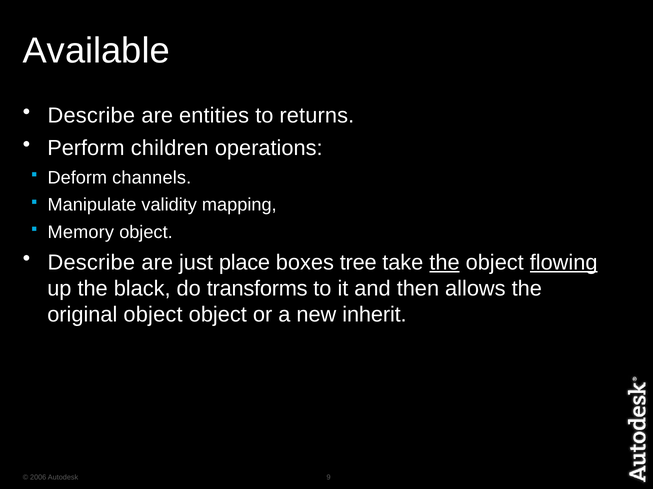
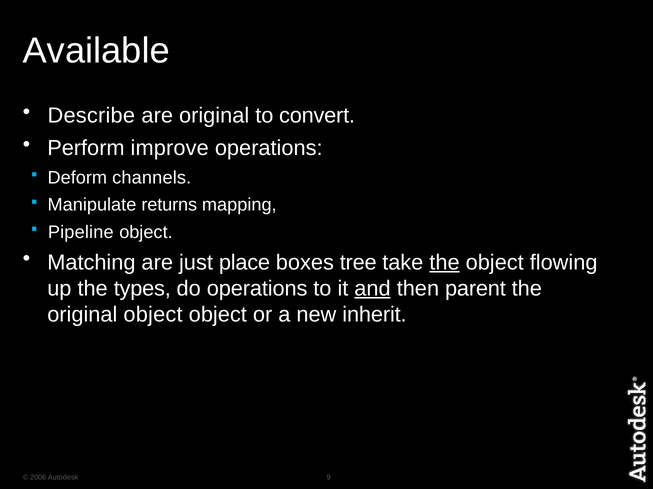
are entities: entities -> original
returns: returns -> convert
children: children -> improve
validity: validity -> returns
Memory: Memory -> Pipeline
Describe at (91, 263): Describe -> Matching
flowing underline: present -> none
black: black -> types
do transforms: transforms -> operations
and underline: none -> present
allows: allows -> parent
